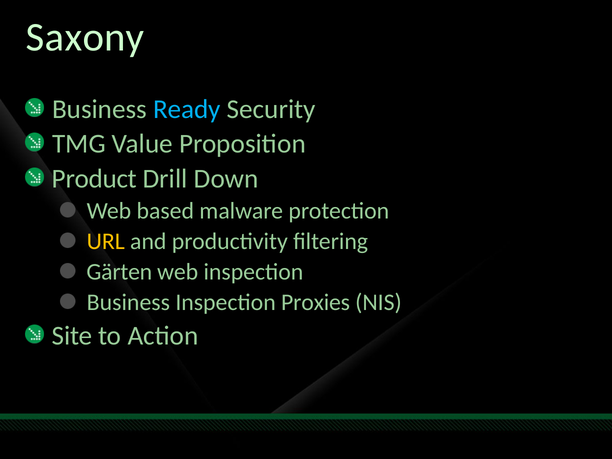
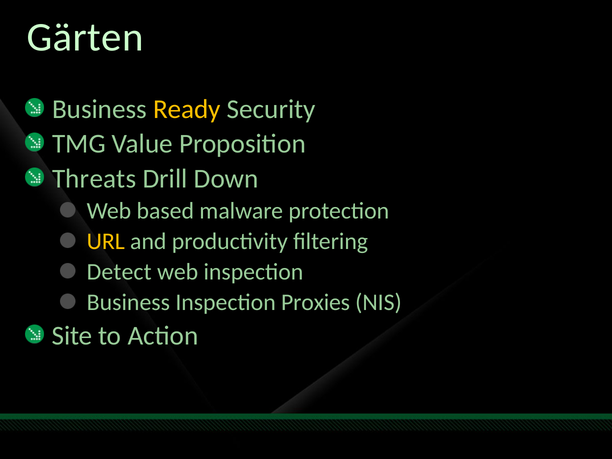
Saxony: Saxony -> Gärten
Ready colour: light blue -> yellow
Product: Product -> Threats
Gärten: Gärten -> Detect
